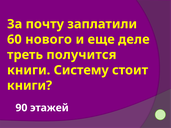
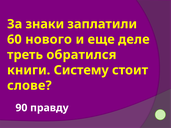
почту: почту -> знаки
получится: получится -> обратился
книги at (29, 86): книги -> слове
этажей: этажей -> правду
